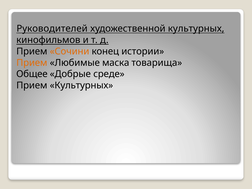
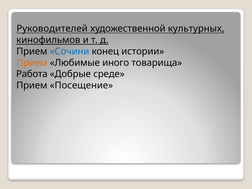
Сочини colour: orange -> blue
маска: маска -> иного
Общее: Общее -> Работа
Прием Культурных: Культурных -> Посещение
